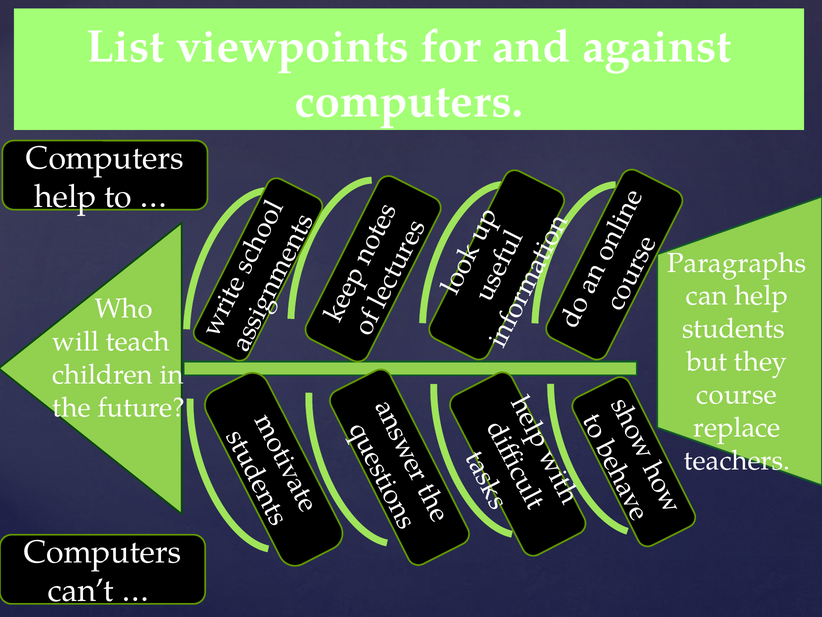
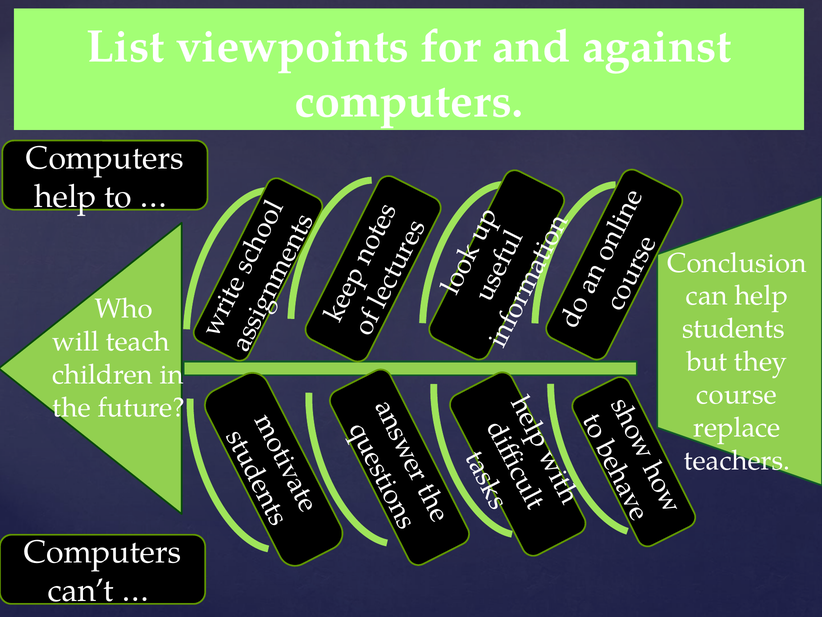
Paragraphs: Paragraphs -> Conclusion
